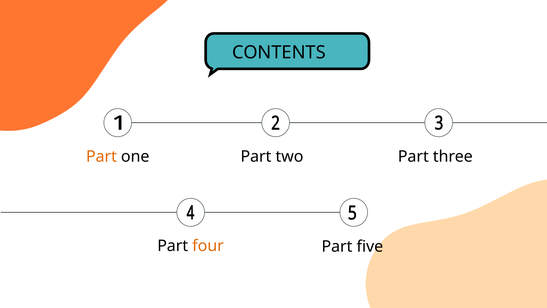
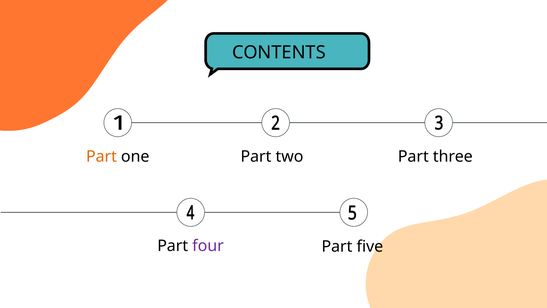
four colour: orange -> purple
